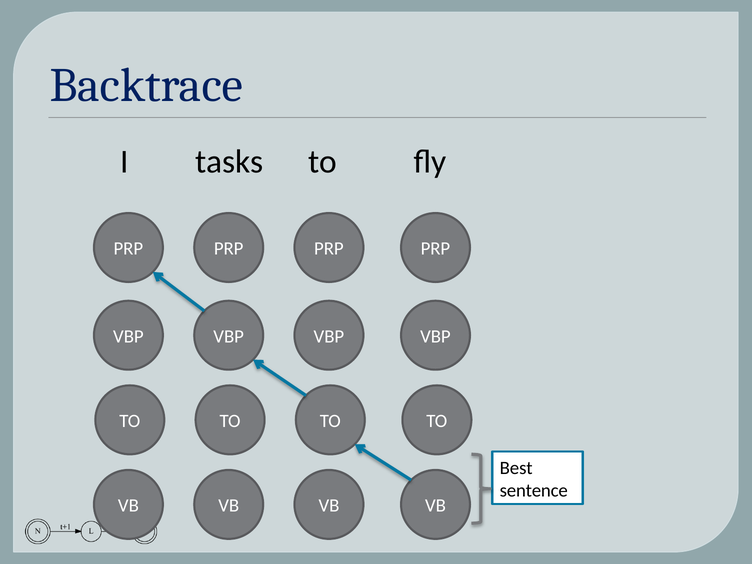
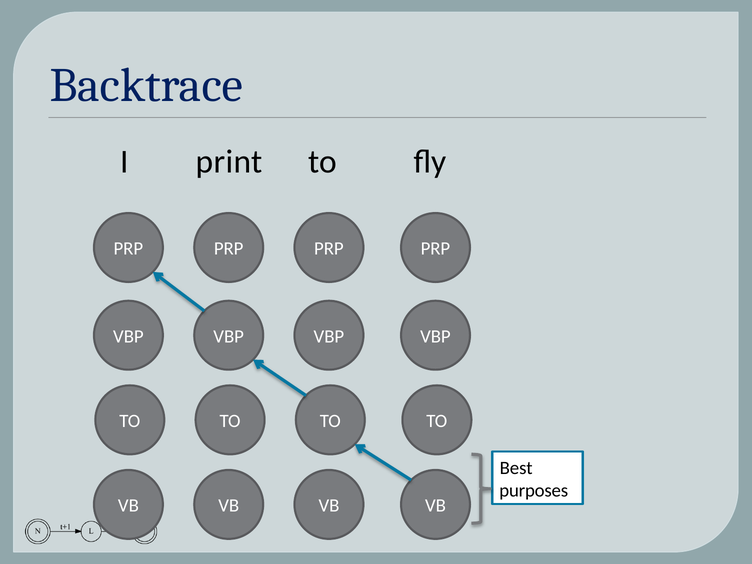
tasks: tasks -> print
sentence: sentence -> purposes
